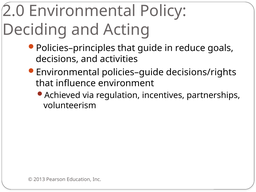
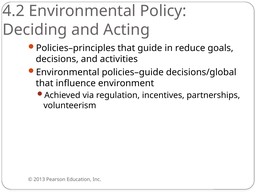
2.0: 2.0 -> 4.2
decisions/rights: decisions/rights -> decisions/global
